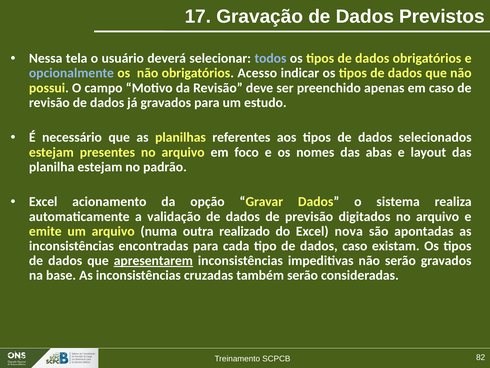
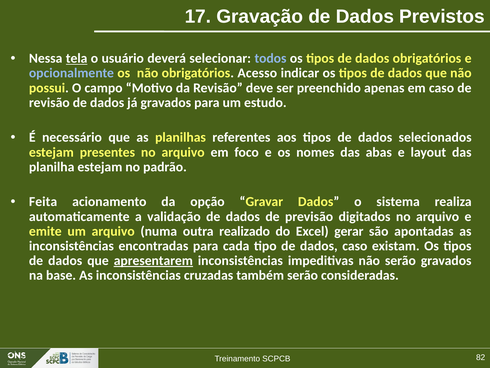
tela underline: none -> present
Excel at (43, 202): Excel -> Feita
nova: nova -> gerar
